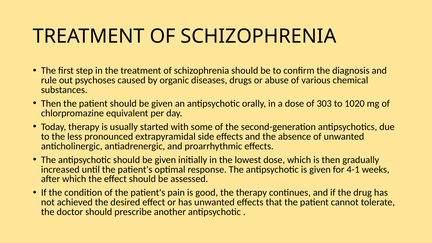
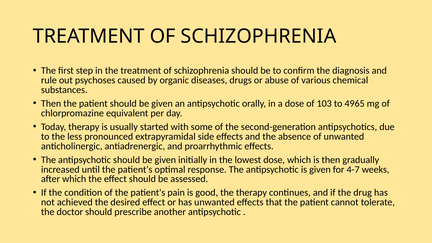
303: 303 -> 103
1020: 1020 -> 4965
4-1: 4-1 -> 4-7
